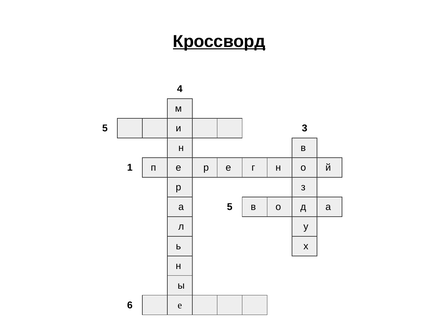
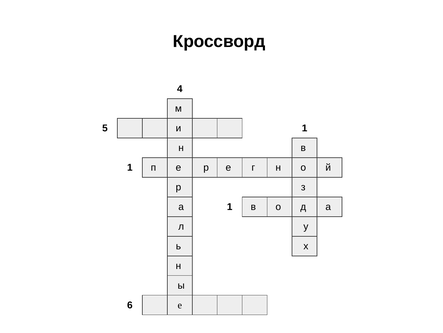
Кроссворд underline: present -> none
и 3: 3 -> 1
а 5: 5 -> 1
